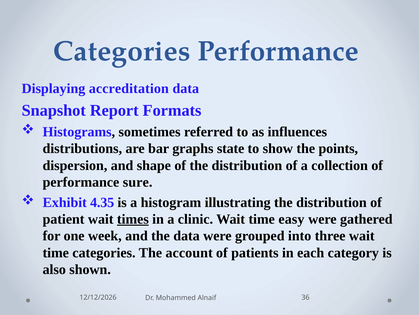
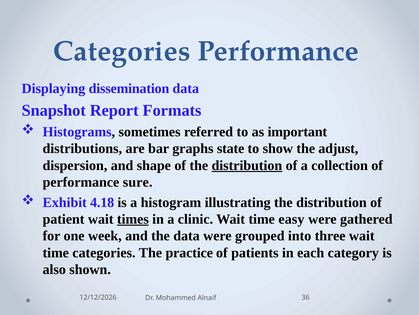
accreditation: accreditation -> dissemination
influences: influences -> important
points: points -> adjust
distribution at (247, 165) underline: none -> present
4.35: 4.35 -> 4.18
account: account -> practice
